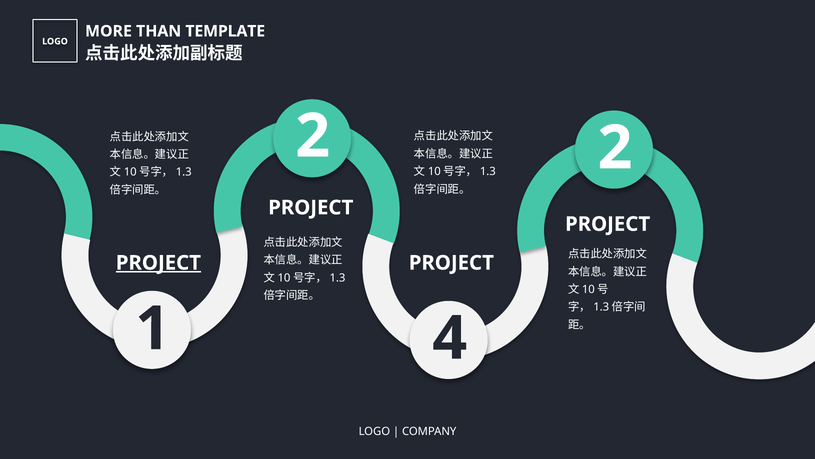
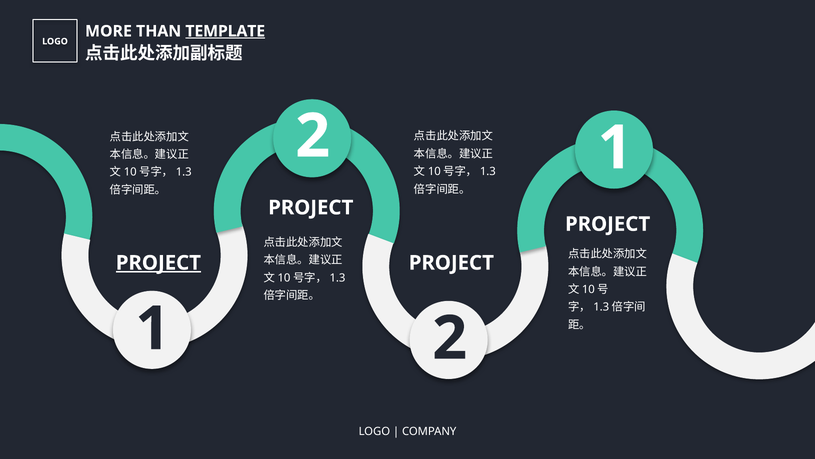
TEMPLATE underline: none -> present
2 2: 2 -> 1
1 4: 4 -> 2
